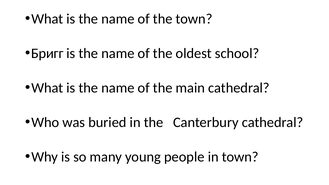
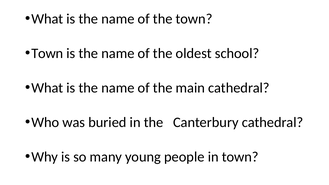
Бригг at (47, 53): Бригг -> Town
